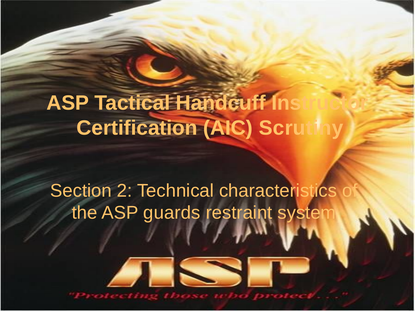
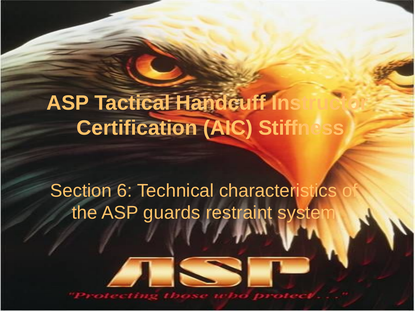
Scrutiny: Scrutiny -> Stiffness
2: 2 -> 6
